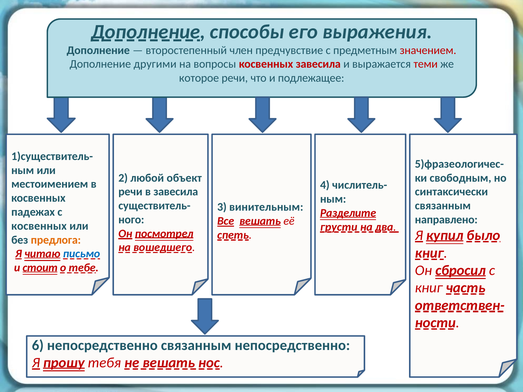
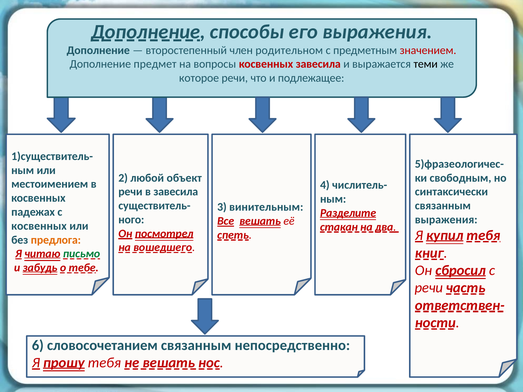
предчувствие: предчувствие -> родительном
другими: другими -> предмет
теми colour: red -> black
направлено at (446, 220): направлено -> выражения
грусти: грусти -> стакан
купил было: было -> тебя
письмо colour: blue -> green
стоит: стоит -> забудь
книг at (429, 288): книг -> речи
6 непосредственно: непосредственно -> словосочетанием
